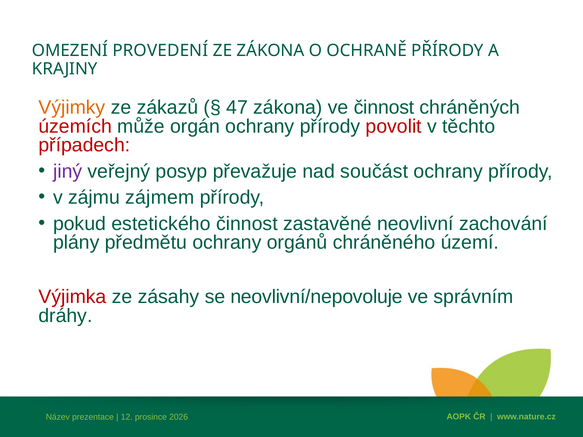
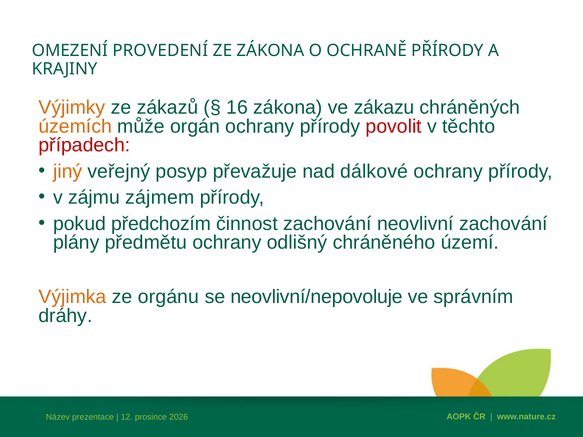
47: 47 -> 16
ve činnost: činnost -> zákazu
územích colour: red -> orange
jiný colour: purple -> orange
součást: součást -> dálkové
estetického: estetického -> předchozím
činnost zastavěné: zastavěné -> zachování
orgánů: orgánů -> odlišný
Výjimka colour: red -> orange
zásahy: zásahy -> orgánu
